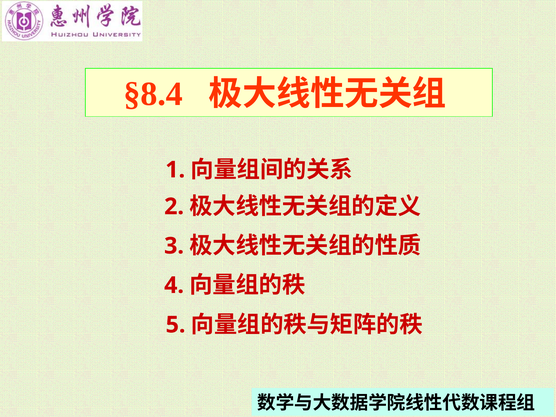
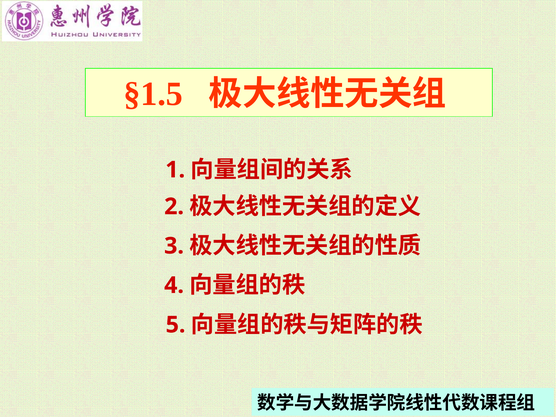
§8.4: §8.4 -> §1.5
